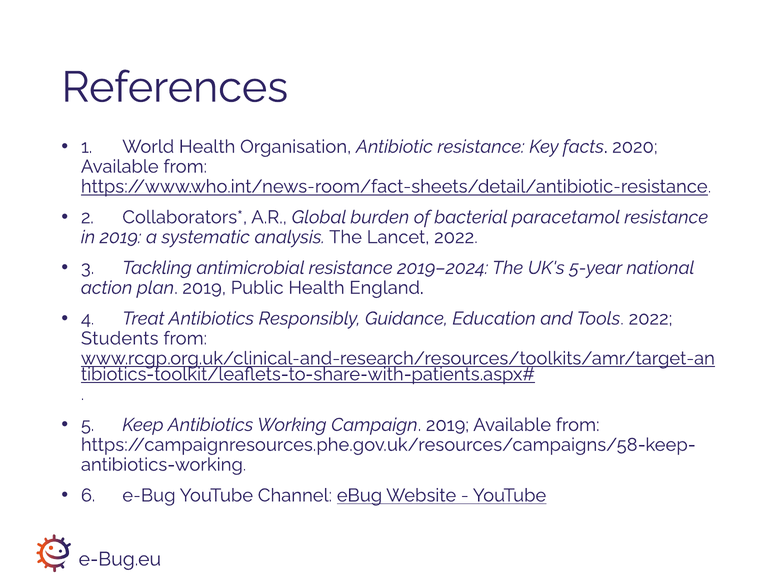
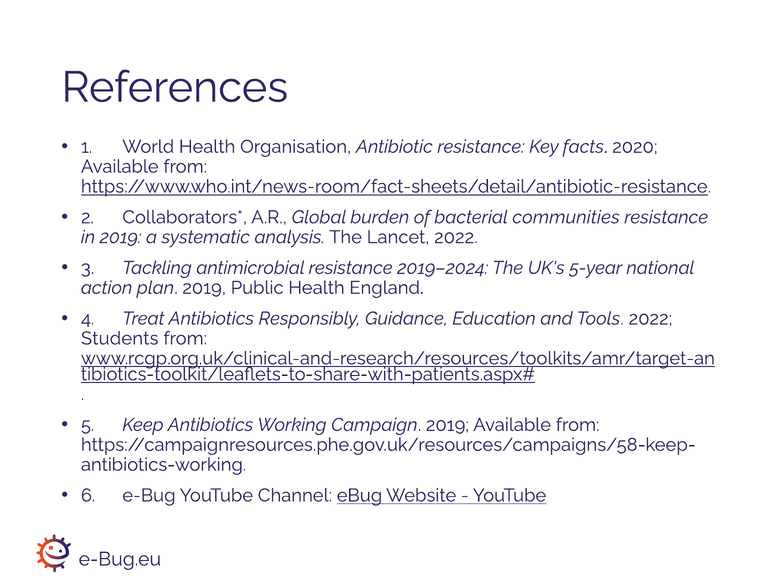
paracetamol: paracetamol -> communities
